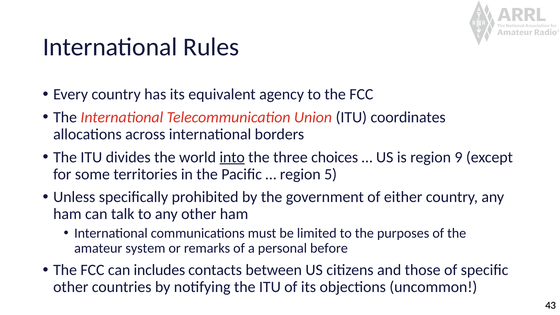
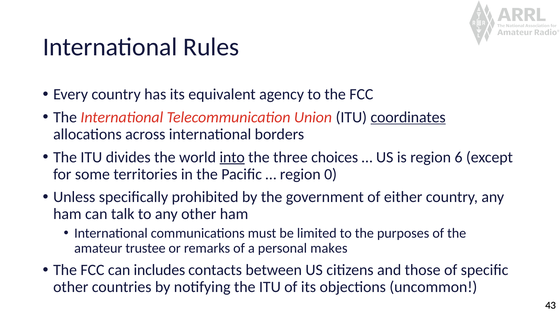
coordinates underline: none -> present
9: 9 -> 6
5: 5 -> 0
system: system -> trustee
before: before -> makes
